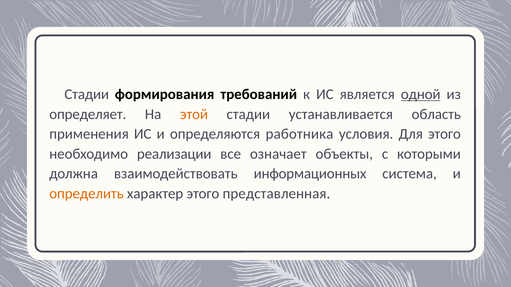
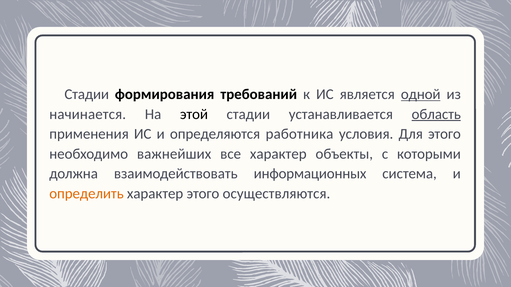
определяет: определяет -> начинается
этой colour: orange -> black
область underline: none -> present
реализации: реализации -> важнейших
все означает: означает -> характер
представленная: представленная -> осуществляются
